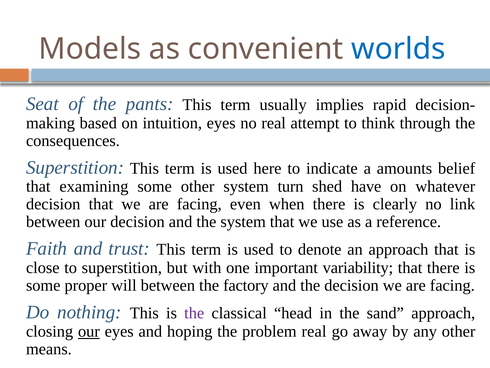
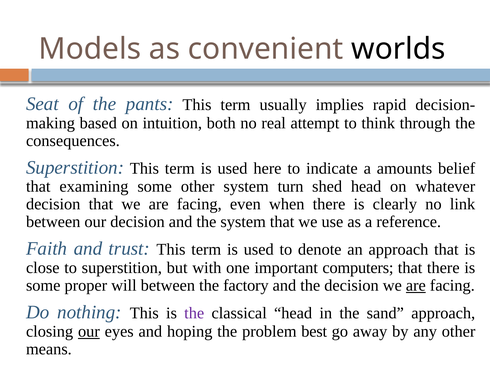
worlds colour: blue -> black
intuition eyes: eyes -> both
shed have: have -> head
variability: variability -> computers
are at (416, 285) underline: none -> present
problem real: real -> best
